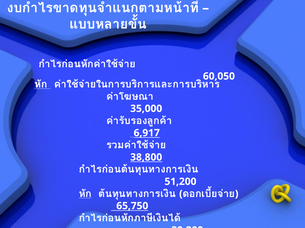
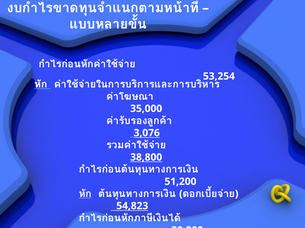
60,050: 60,050 -> 53,254
6,917: 6,917 -> 3,076
65,750: 65,750 -> 54,823
